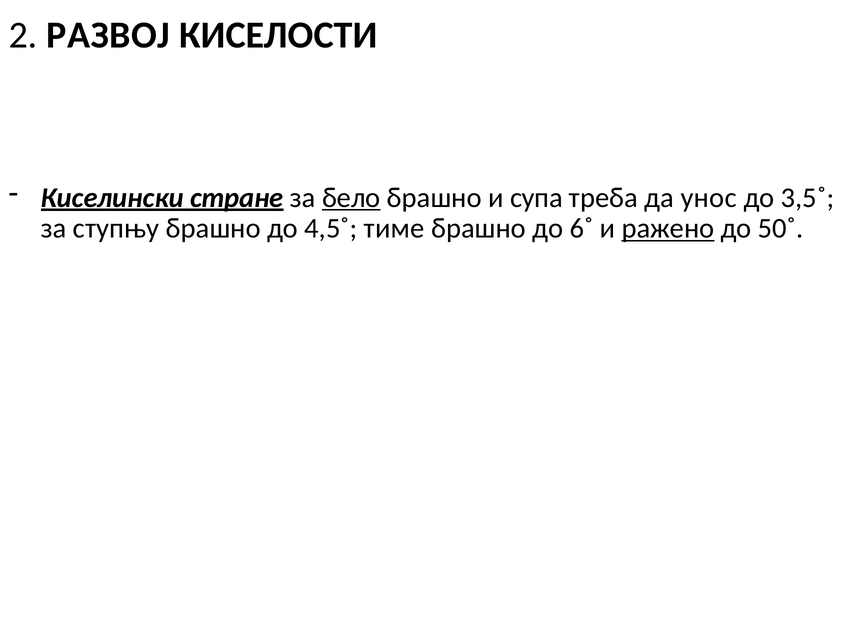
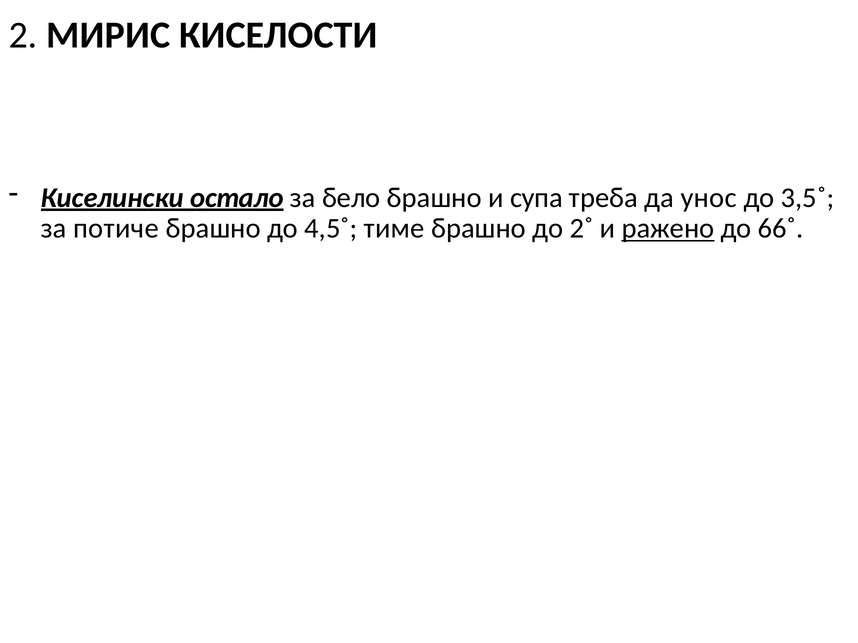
РАЗВОЈ: РАЗВОЈ -> МИРИС
стране: стране -> остало
бело underline: present -> none
ступњу: ступњу -> потиче
6˚: 6˚ -> 2˚
50˚: 50˚ -> 66˚
